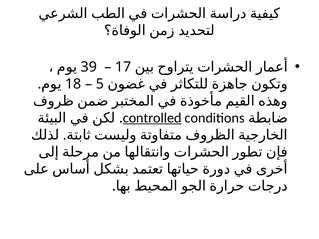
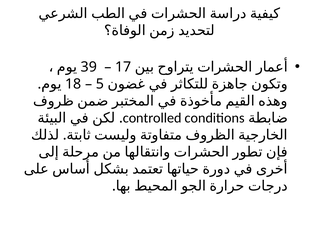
controlled underline: present -> none
